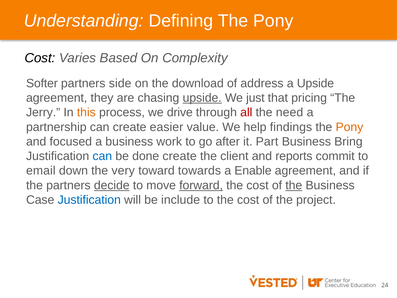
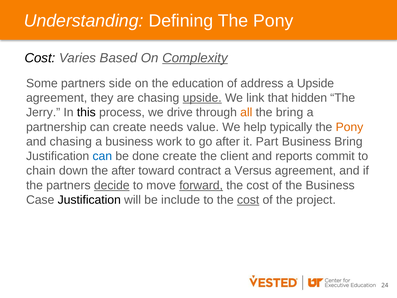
Complexity underline: none -> present
Softer: Softer -> Some
download: download -> education
just: just -> link
pricing: pricing -> hidden
this colour: orange -> black
all colour: red -> orange
the need: need -> bring
easier: easier -> needs
findings: findings -> typically
and focused: focused -> chasing
email: email -> chain
the very: very -> after
towards: towards -> contract
Enable: Enable -> Versus
the at (294, 185) underline: present -> none
Justification at (89, 200) colour: blue -> black
cost at (248, 200) underline: none -> present
